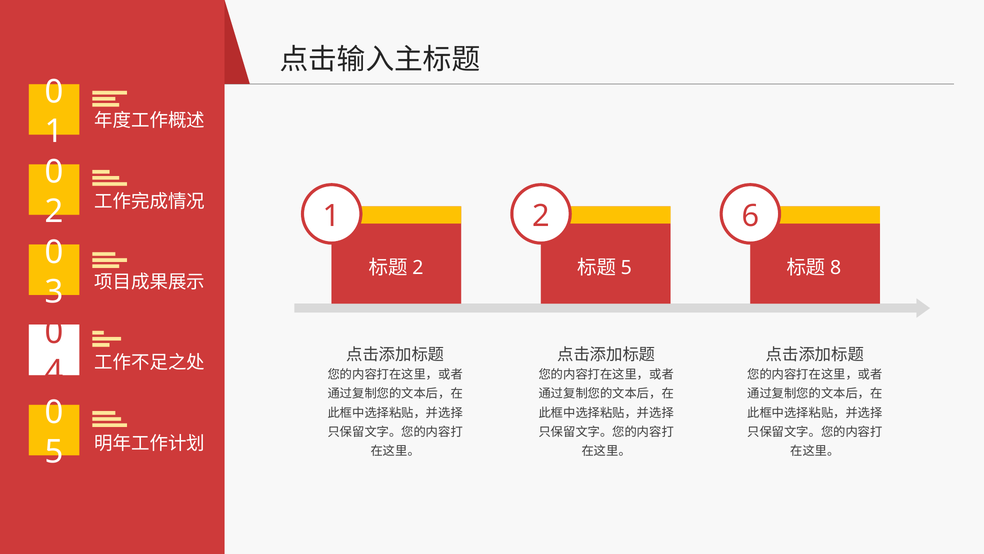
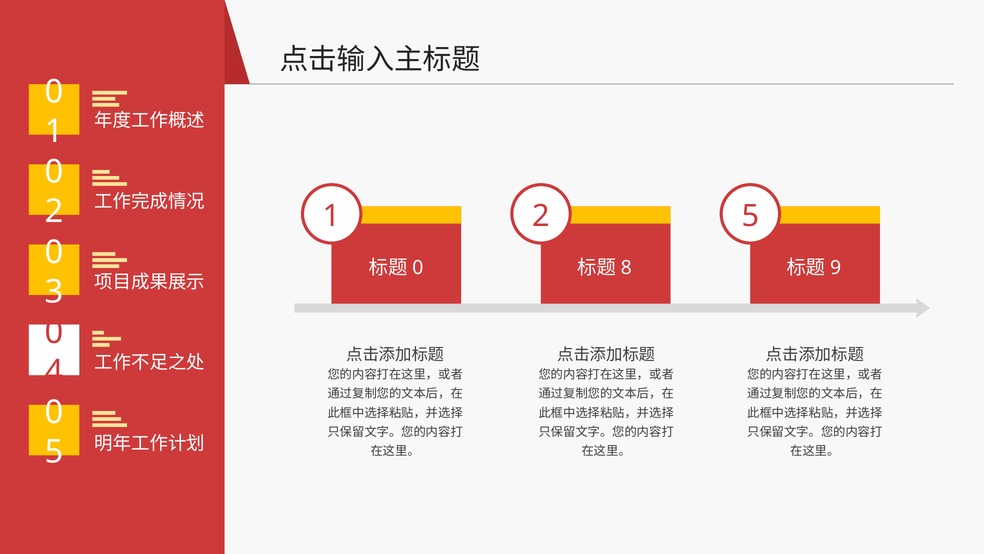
1 6: 6 -> 5
2 at (418, 268): 2 -> 0
5 at (626, 268): 5 -> 8
8: 8 -> 9
